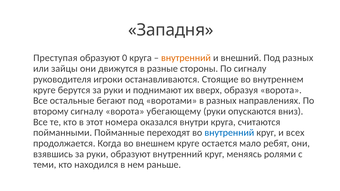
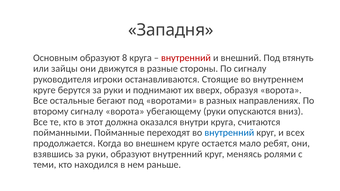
Преступая: Преступая -> Основным
0: 0 -> 8
внутренний at (186, 58) colour: orange -> red
Под разных: разных -> втянуть
номера: номера -> должна
